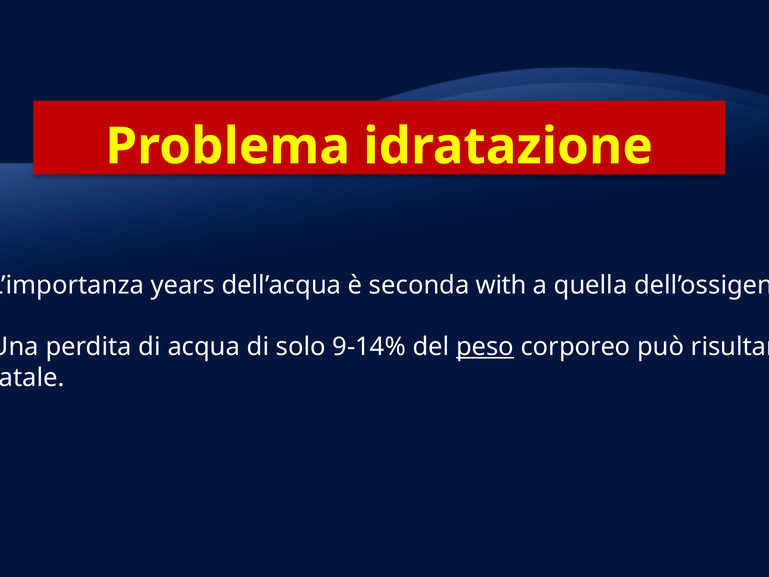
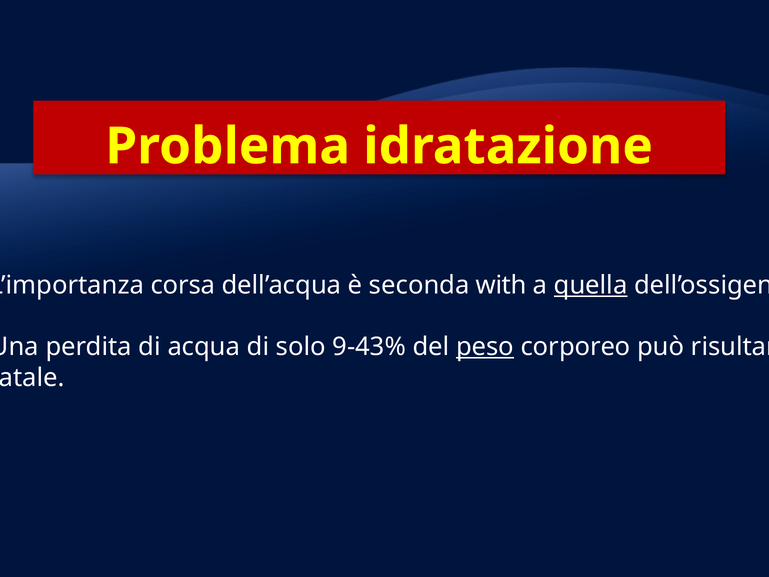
years: years -> corsa
quella underline: none -> present
9-14%: 9-14% -> 9-43%
